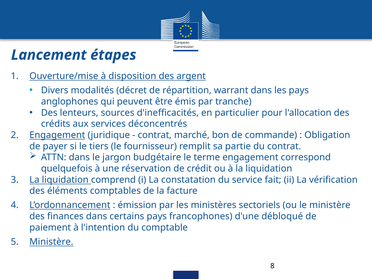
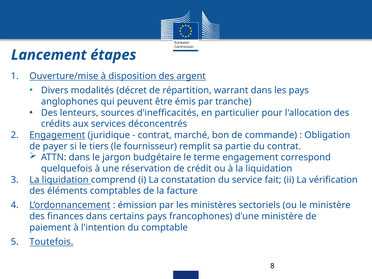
d'une débloqué: débloqué -> ministère
Ministère at (51, 242): Ministère -> Toutefois
